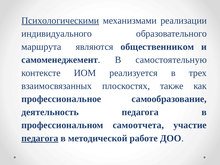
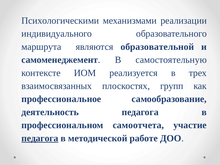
Психологическими underline: present -> none
общественником: общественником -> образовательной
также: также -> групп
